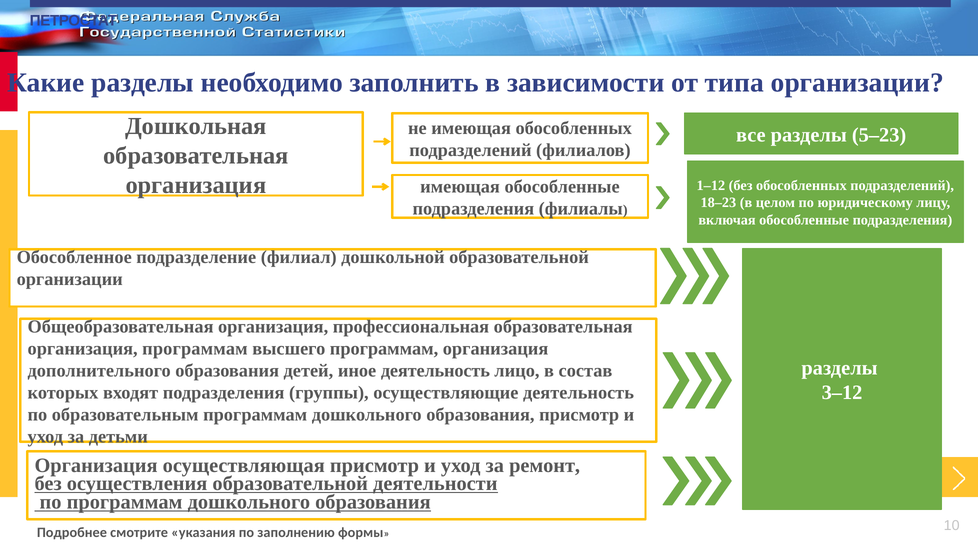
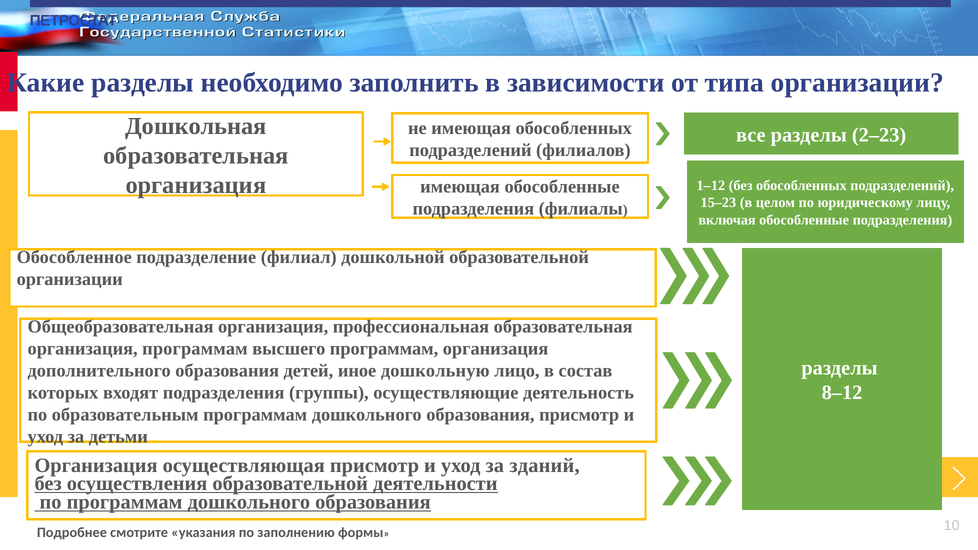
5–23: 5–23 -> 2–23
18–23: 18–23 -> 15–23
иное деятельность: деятельность -> дошкольную
3–12: 3–12 -> 8–12
ремонт: ремонт -> зданий
